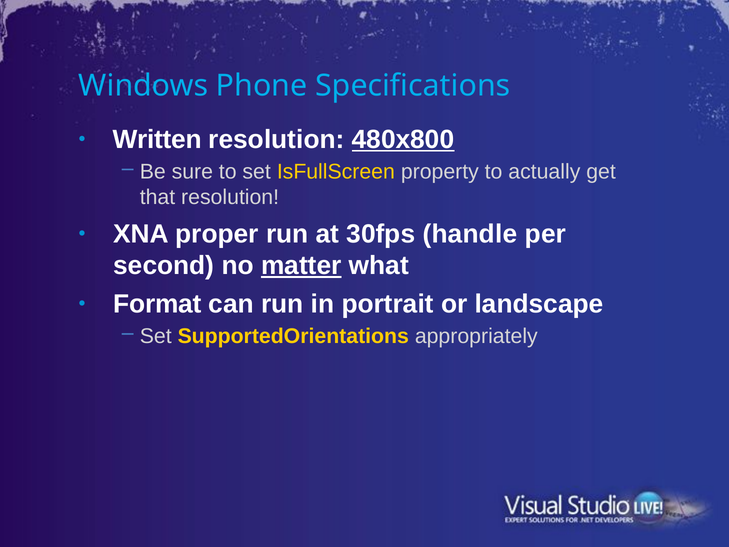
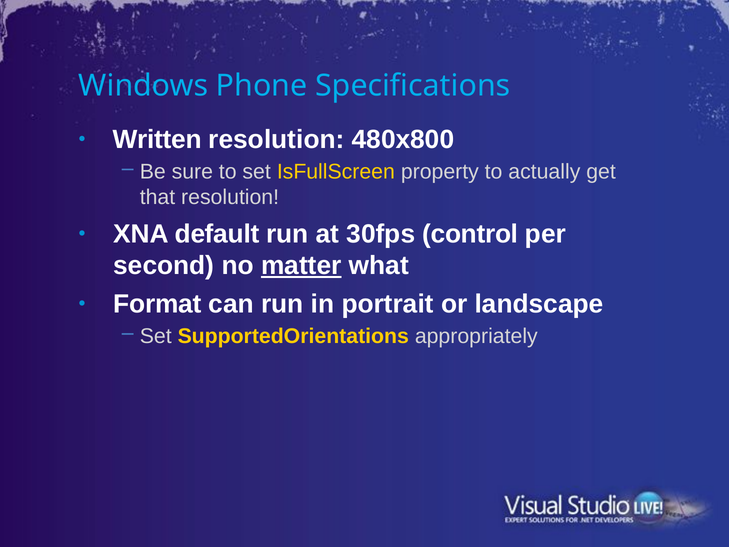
480x800 underline: present -> none
proper: proper -> default
handle: handle -> control
